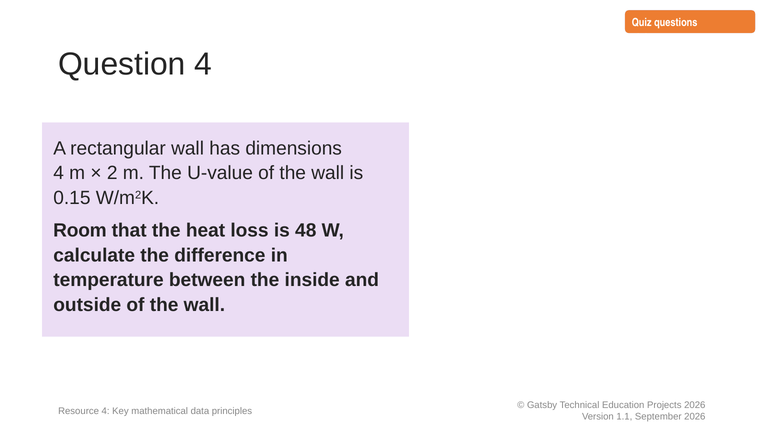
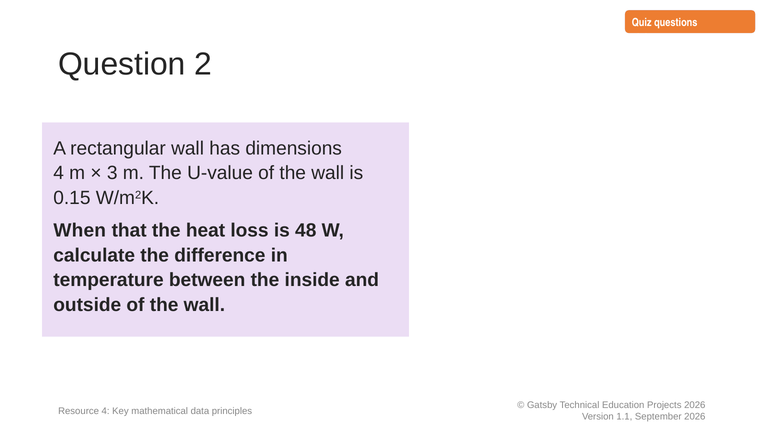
Question 4: 4 -> 2
2: 2 -> 3
Room: Room -> When
